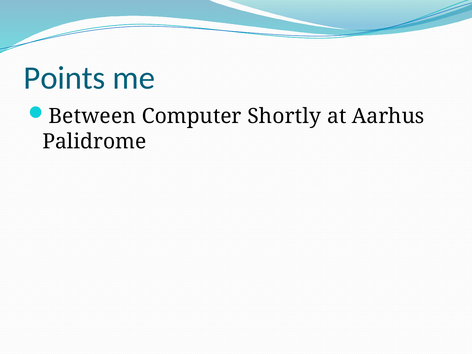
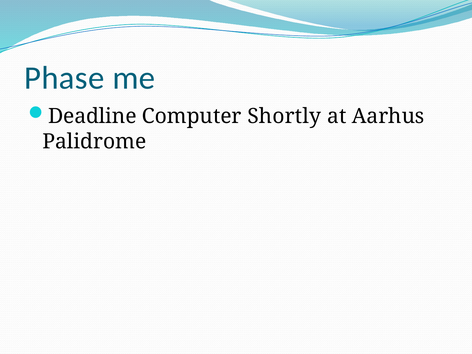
Points: Points -> Phase
Between: Between -> Deadline
